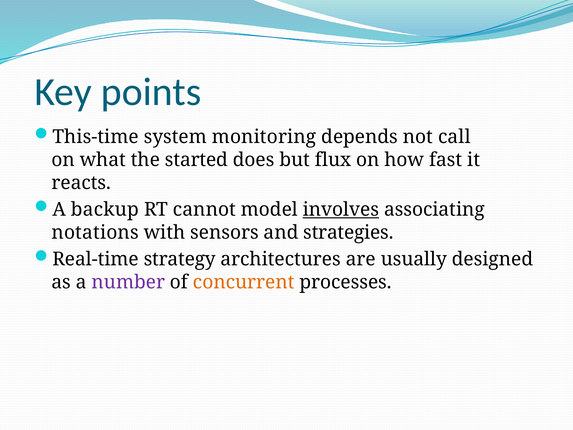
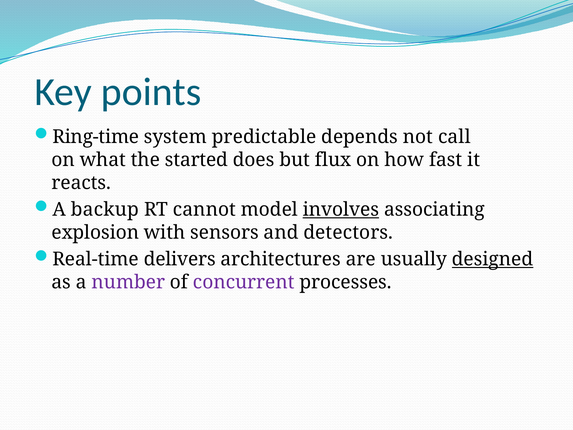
This-time: This-time -> Ring-time
monitoring: monitoring -> predictable
notations: notations -> explosion
strategies: strategies -> detectors
strategy: strategy -> delivers
designed underline: none -> present
concurrent colour: orange -> purple
